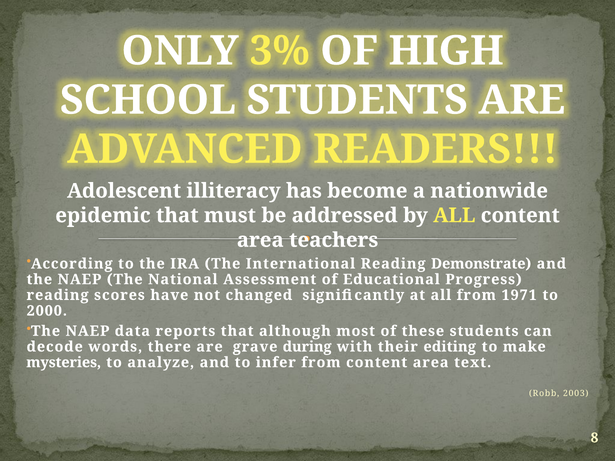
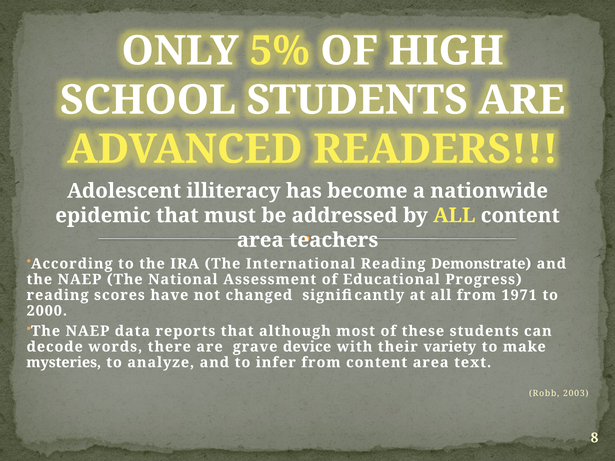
3%: 3% -> 5%
during: during -> device
editing: editing -> variety
